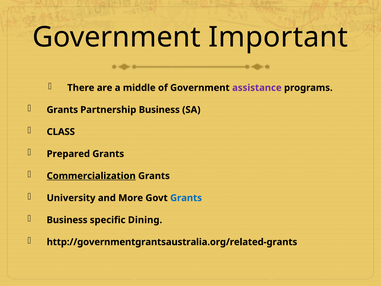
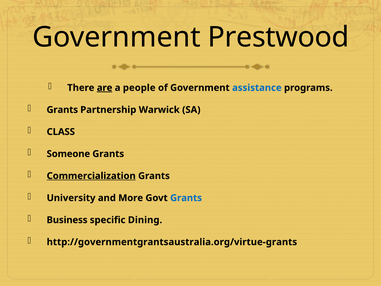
Important: Important -> Prestwood
are underline: none -> present
middle: middle -> people
assistance colour: purple -> blue
Partnership Business: Business -> Warwick
Prepared: Prepared -> Someone
http://governmentgrantsaustralia.org/related-grants: http://governmentgrantsaustralia.org/related-grants -> http://governmentgrantsaustralia.org/virtue-grants
